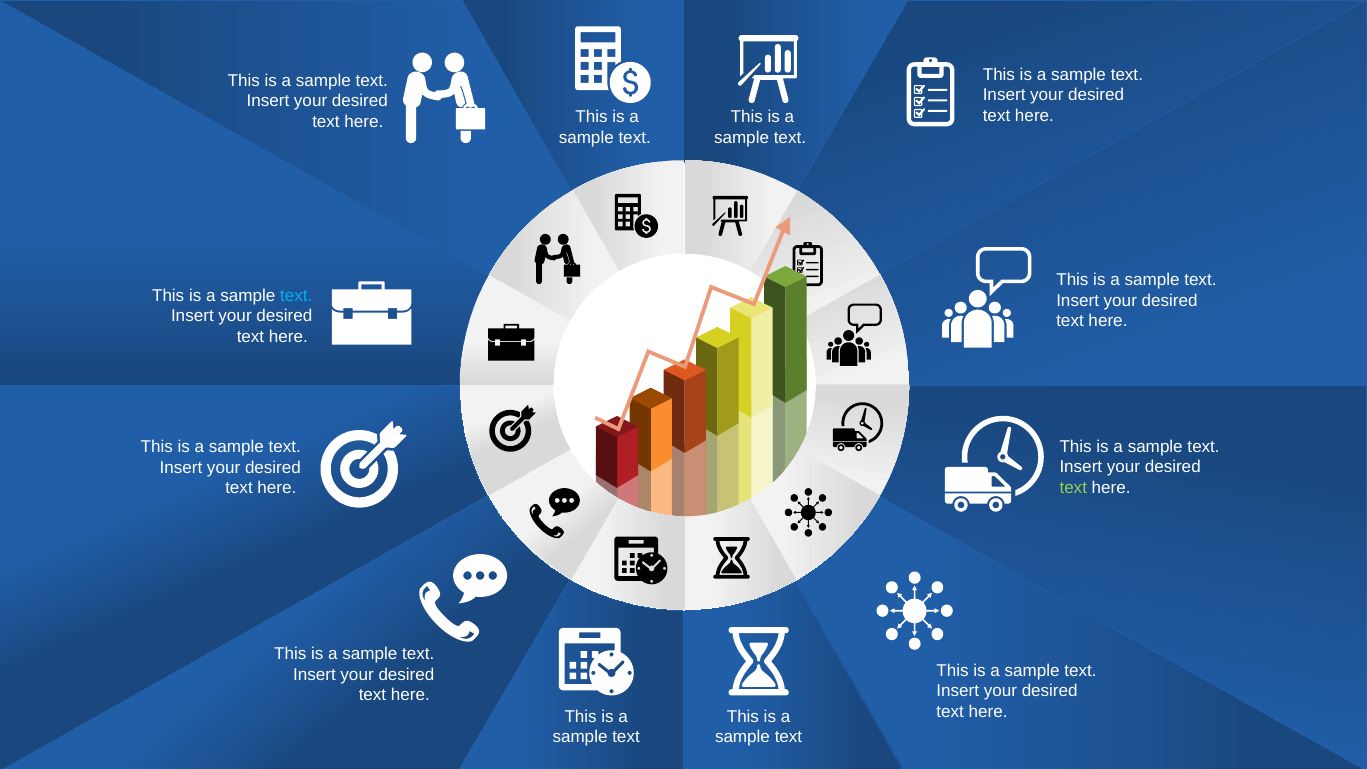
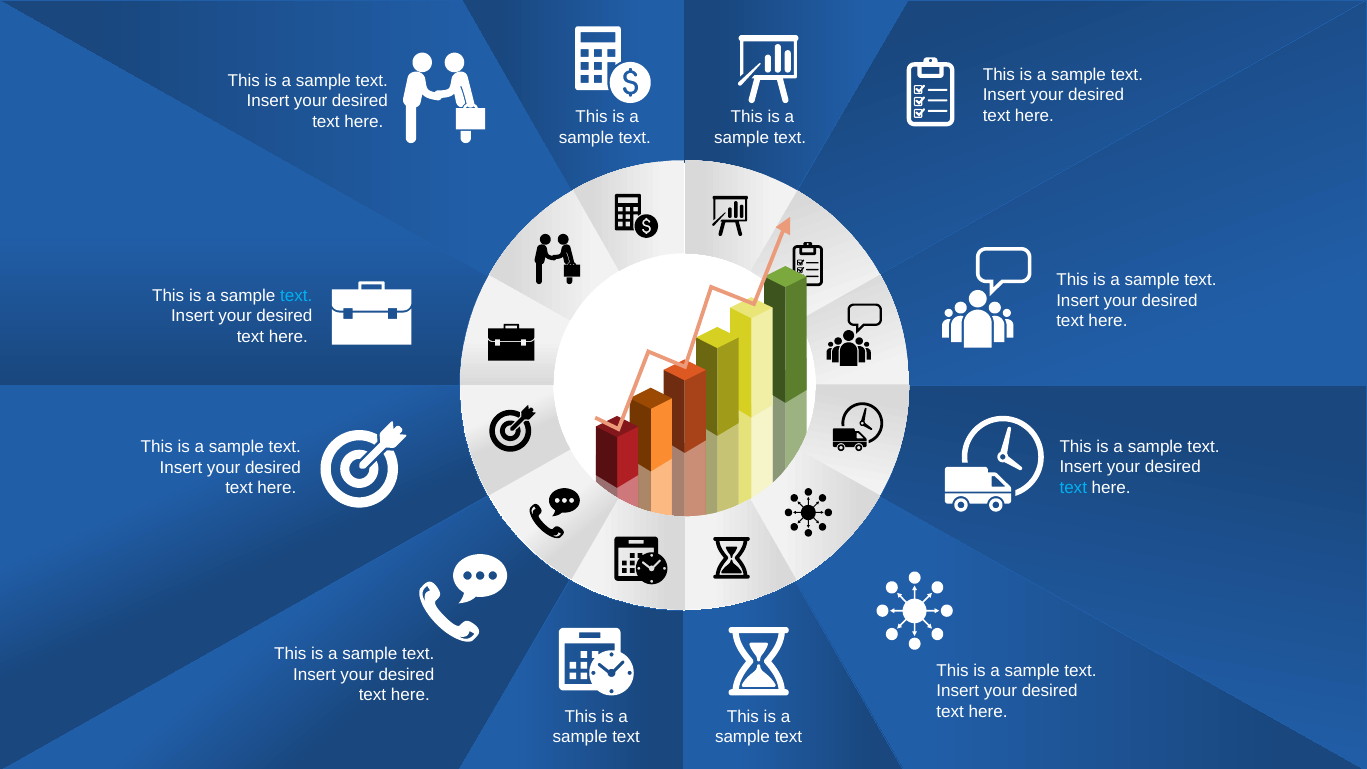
text at (1073, 488) colour: light green -> light blue
